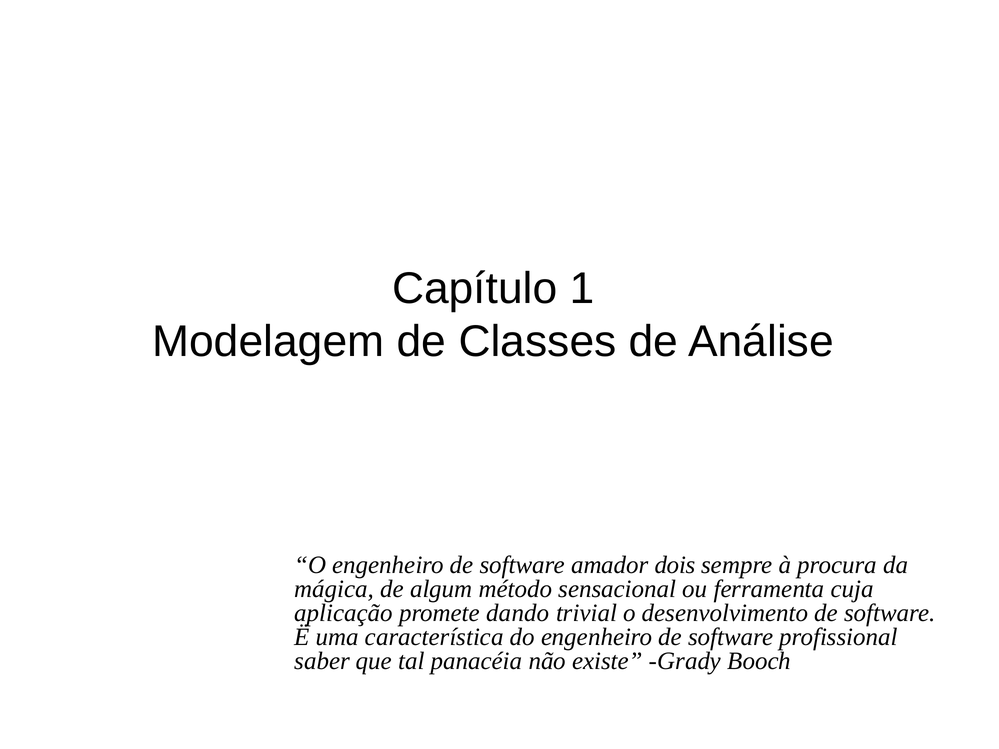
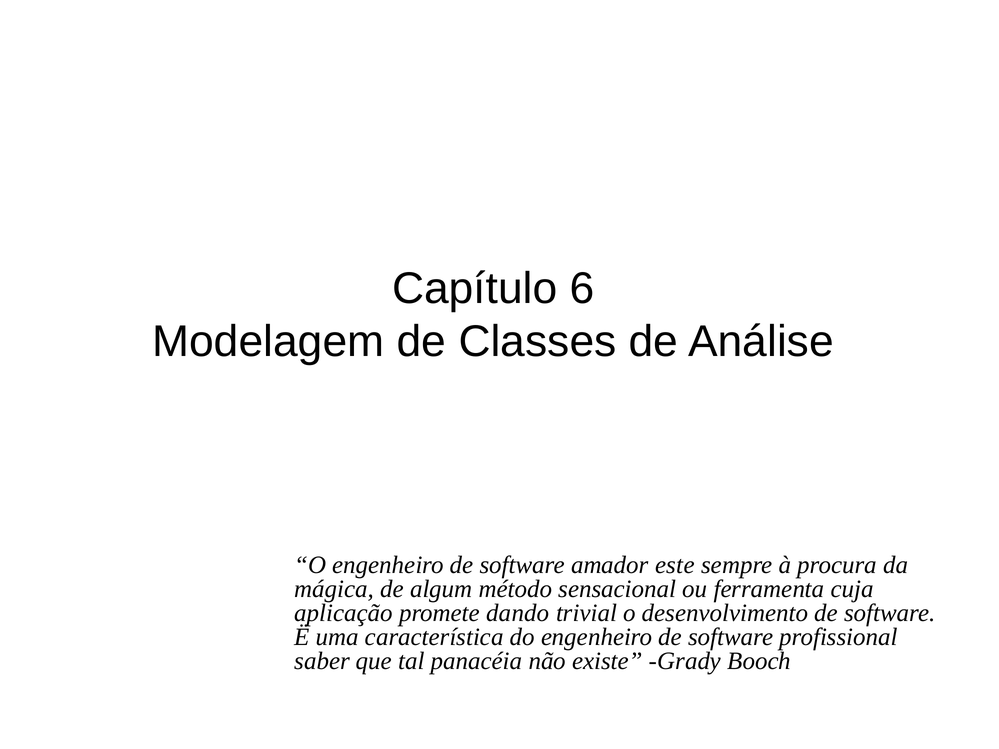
1: 1 -> 6
dois: dois -> este
